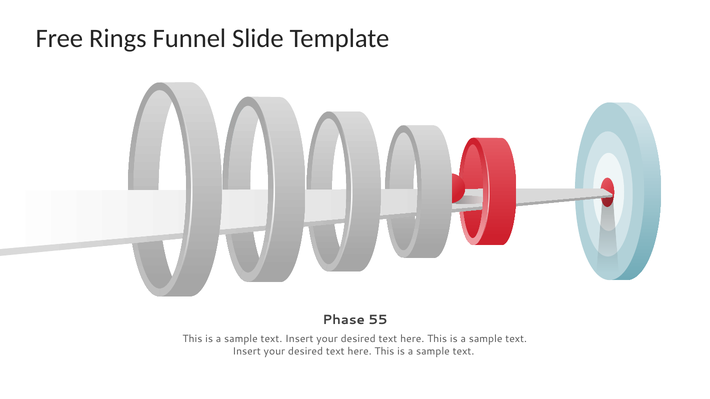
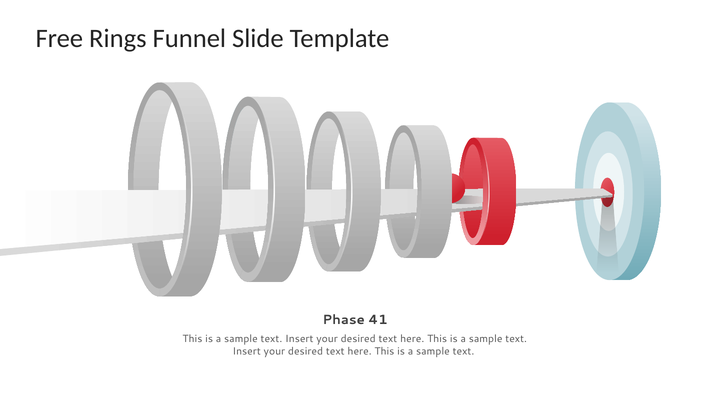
55: 55 -> 41
